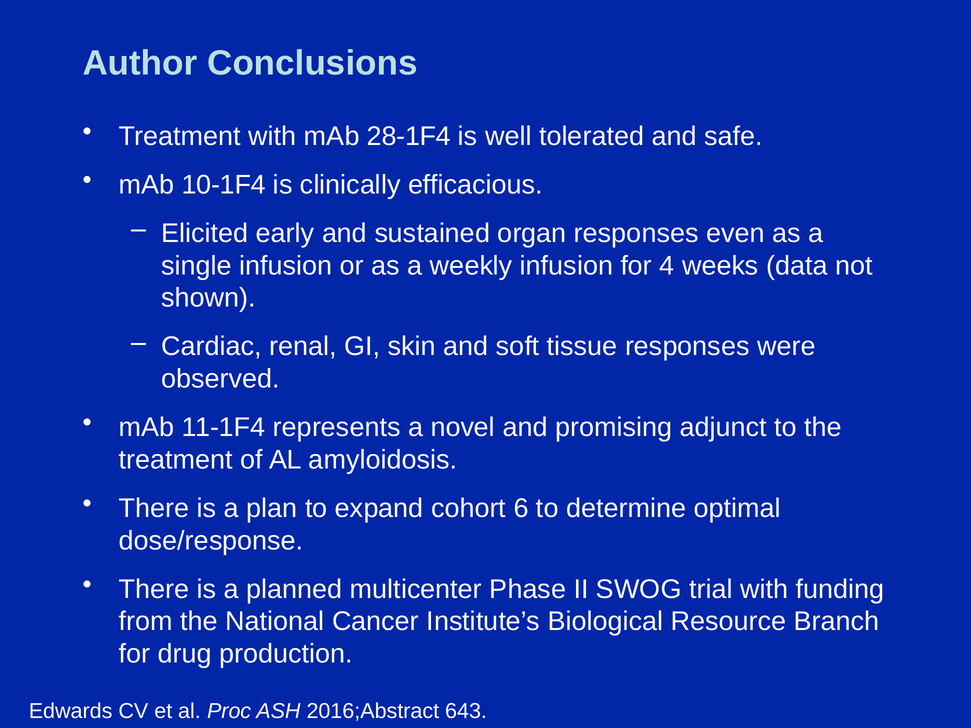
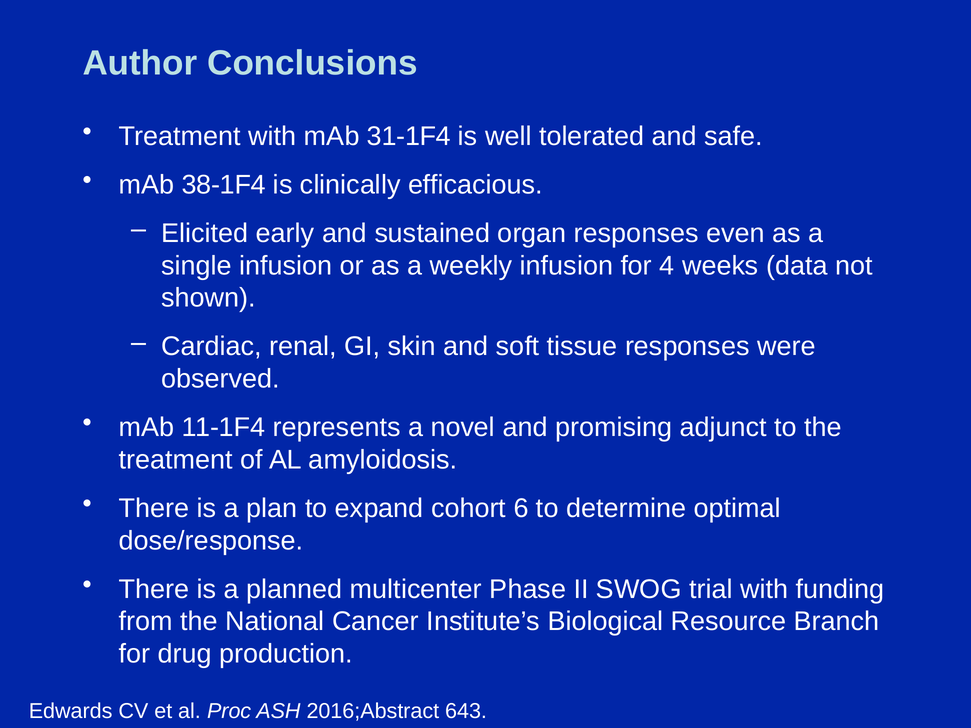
28-1F4: 28-1F4 -> 31-1F4
10-1F4: 10-1F4 -> 38-1F4
